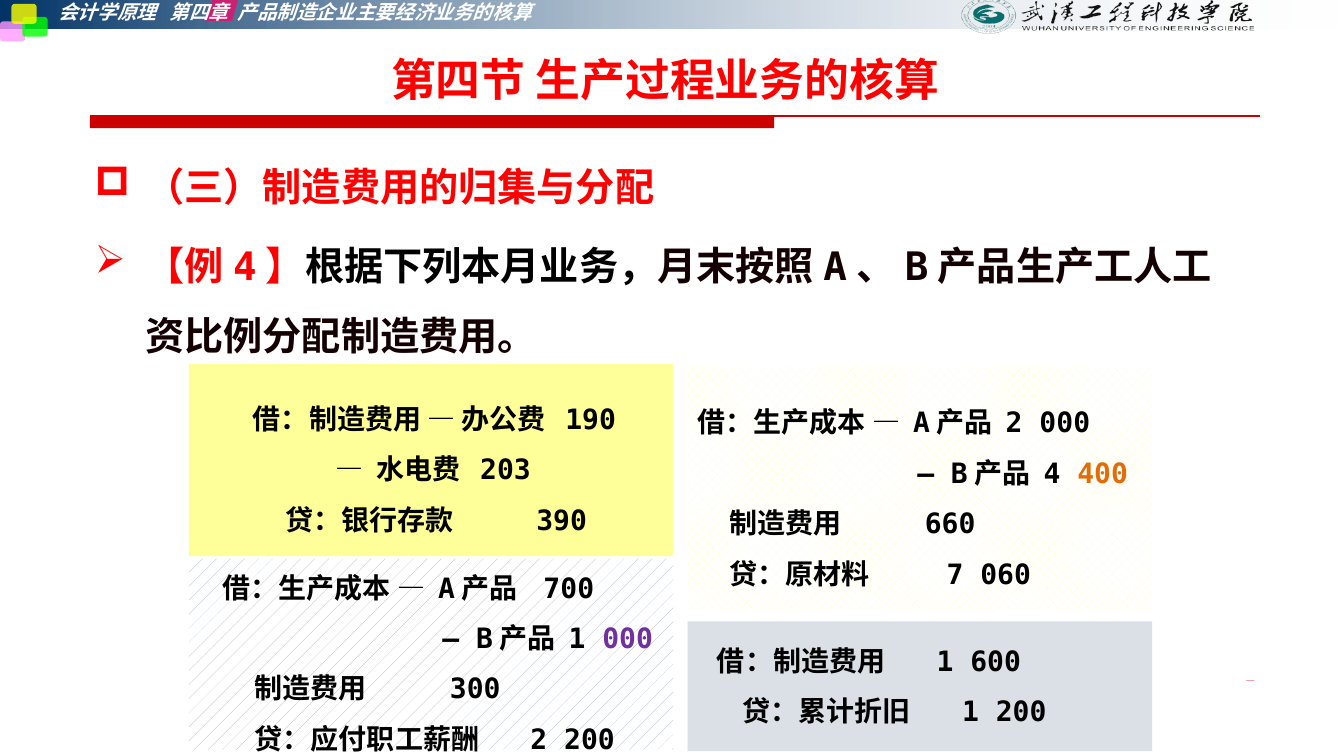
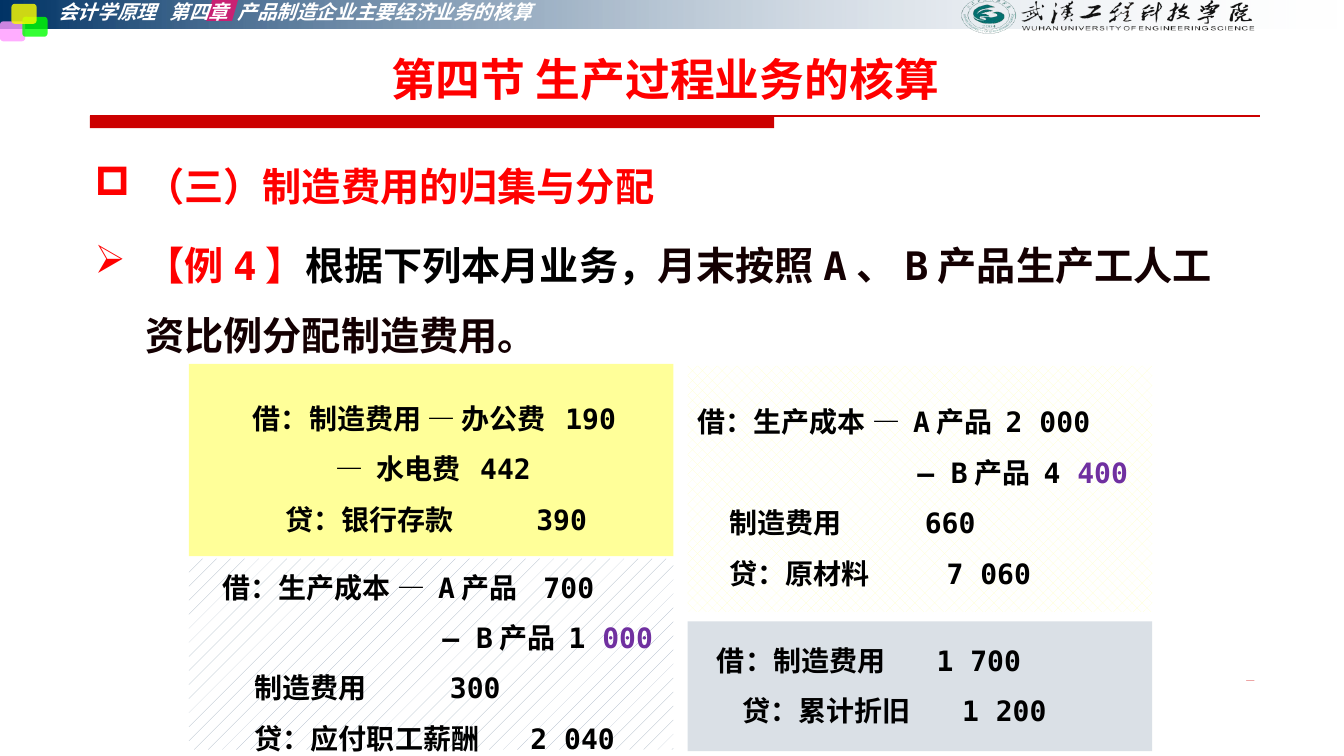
203: 203 -> 442
400 colour: orange -> purple
1 600: 600 -> 700
2 200: 200 -> 040
